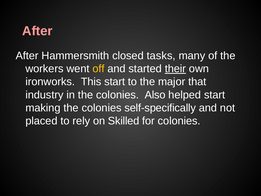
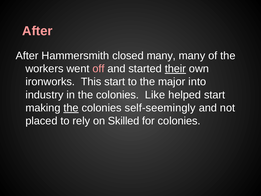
closed tasks: tasks -> many
off colour: yellow -> pink
that: that -> into
Also: Also -> Like
the at (71, 108) underline: none -> present
self-specifically: self-specifically -> self-seemingly
